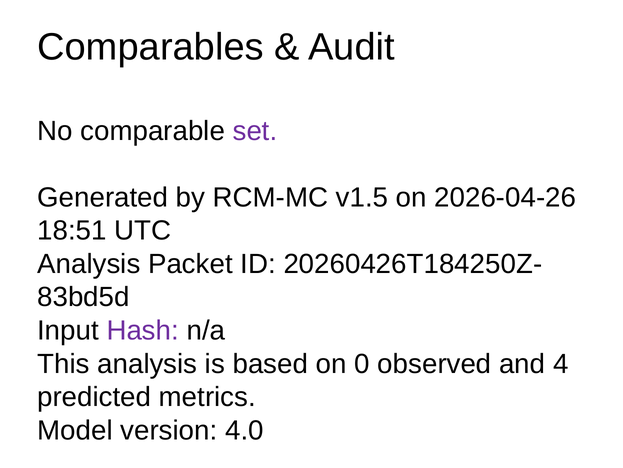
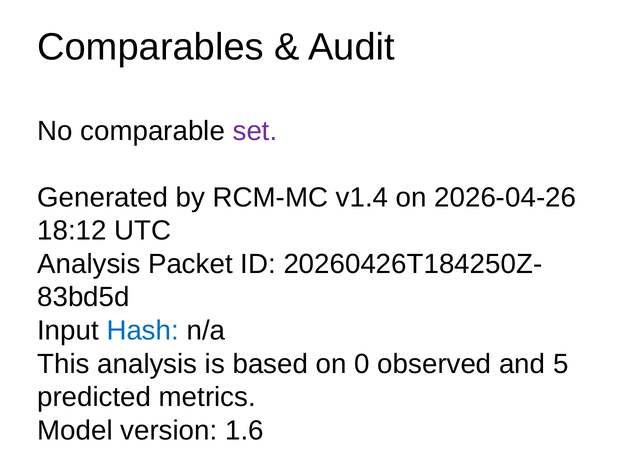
v1.5: v1.5 -> v1.4
18:51: 18:51 -> 18:12
Hash colour: purple -> blue
4: 4 -> 5
4.0: 4.0 -> 1.6
